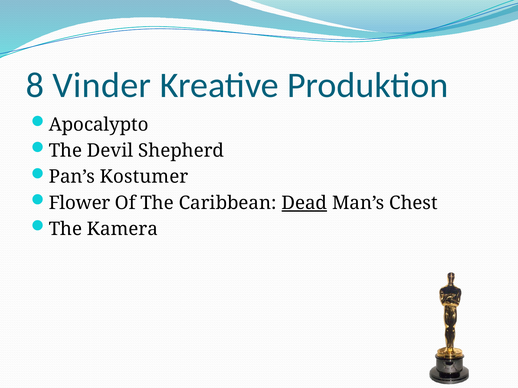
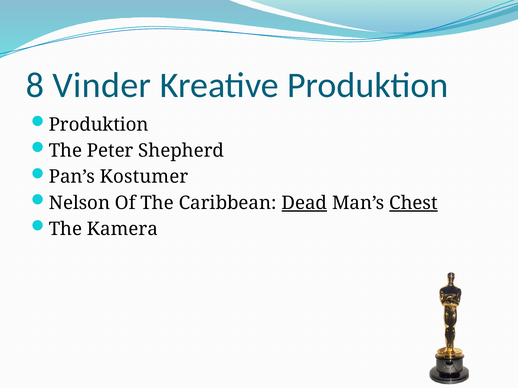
Apocalypto at (99, 125): Apocalypto -> Produktion
Devil: Devil -> Peter
Flower: Flower -> Nelson
Chest underline: none -> present
